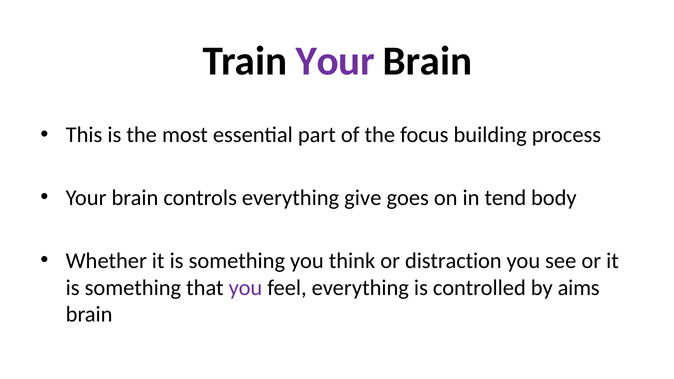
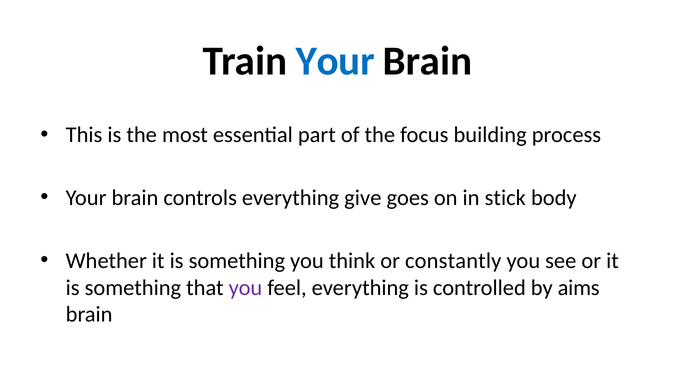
Your at (335, 61) colour: purple -> blue
tend: tend -> stick
distraction: distraction -> constantly
